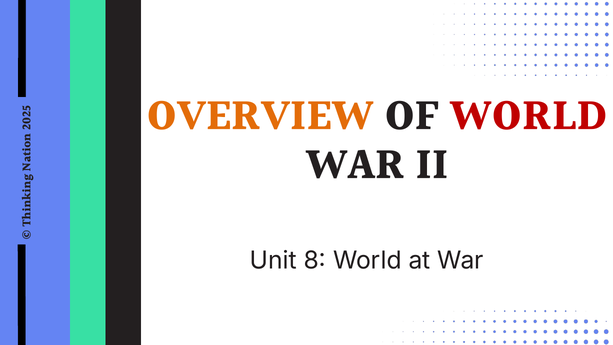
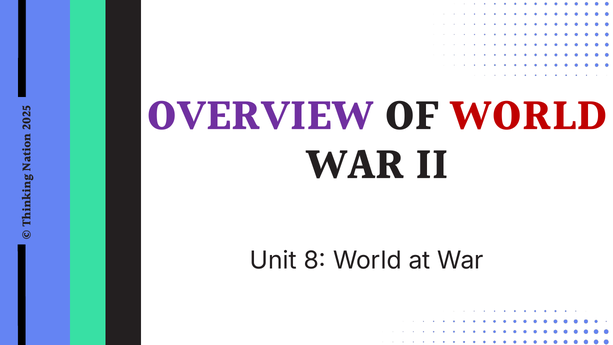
OVERVIEW colour: orange -> purple
